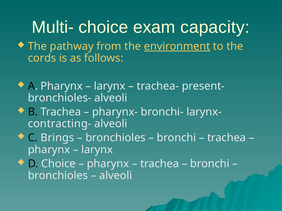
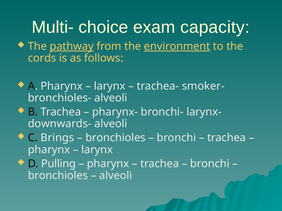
pathway underline: none -> present
present-: present- -> smoker-
contracting-: contracting- -> downwards-
D Choice: Choice -> Pulling
